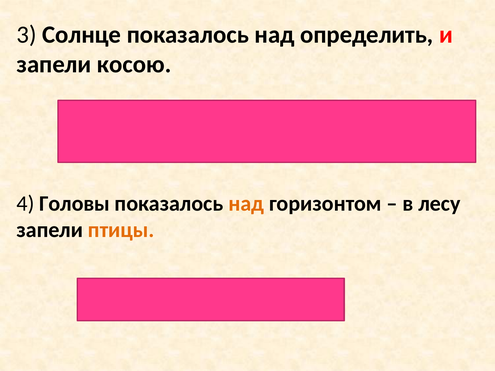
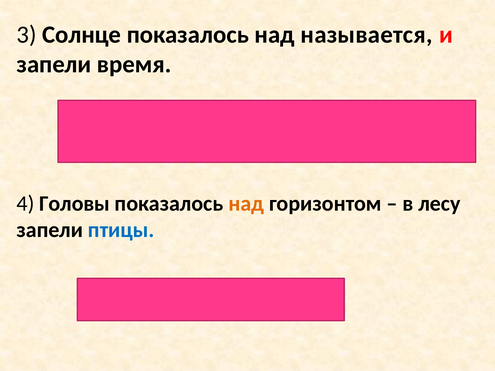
определить: определить -> называется
косою: косою -> время
птицы colour: orange -> blue
